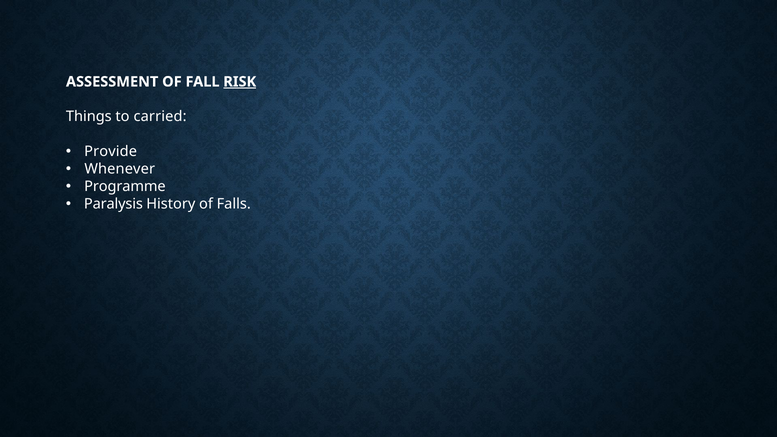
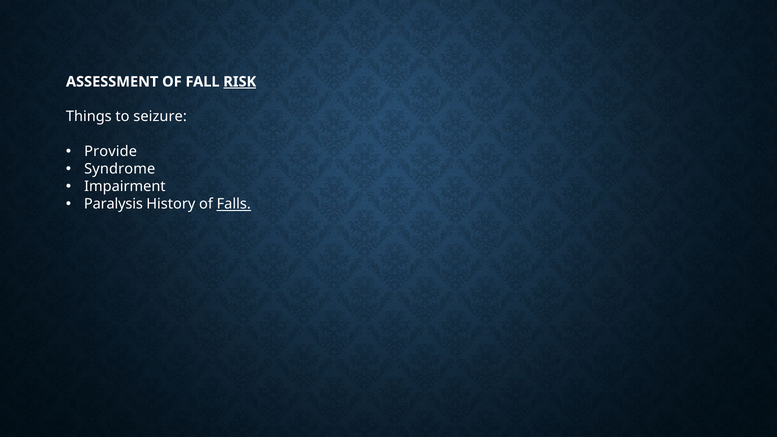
carried: carried -> seizure
Whenever: Whenever -> Syndrome
Programme: Programme -> Impairment
Falls underline: none -> present
